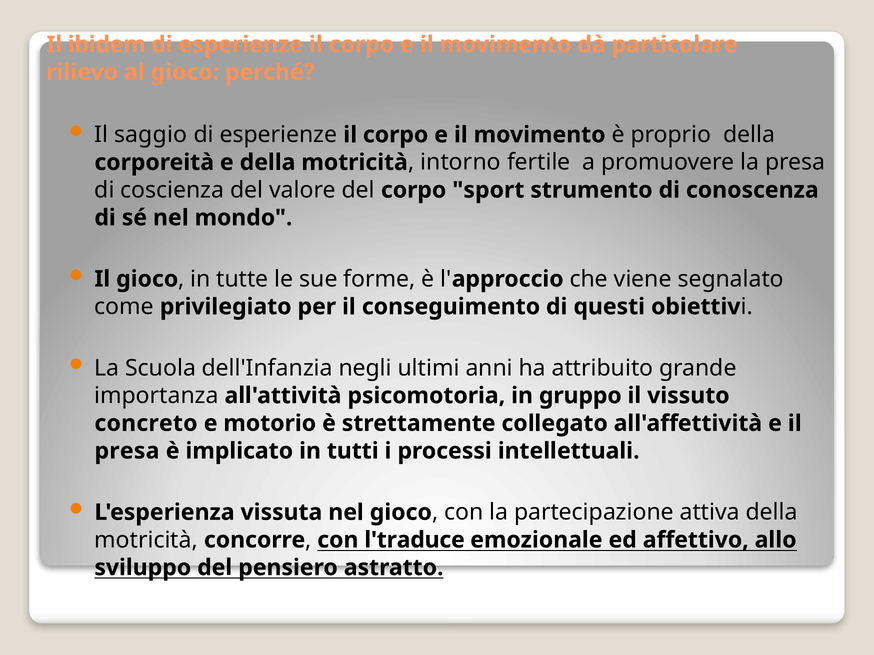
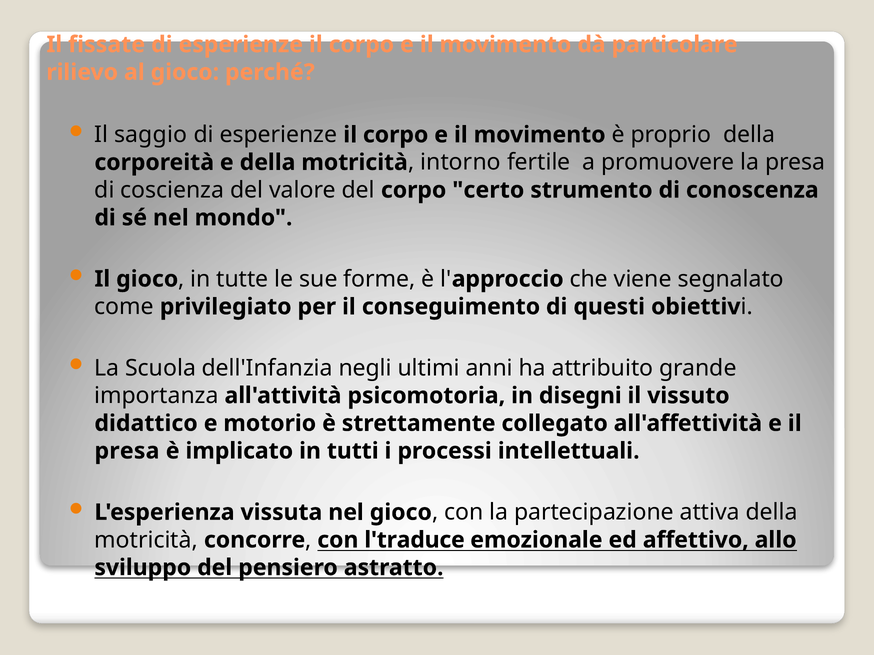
ibidem: ibidem -> fissate
sport: sport -> certo
gruppo: gruppo -> disegni
concreto: concreto -> didattico
